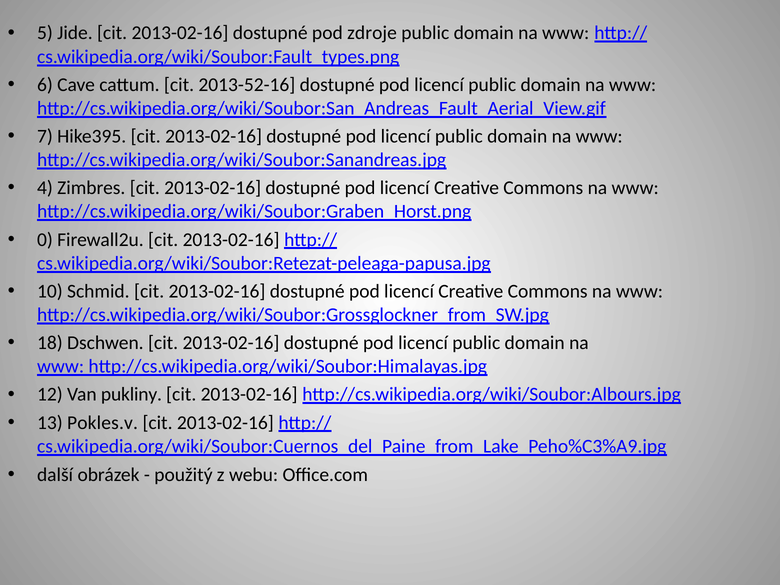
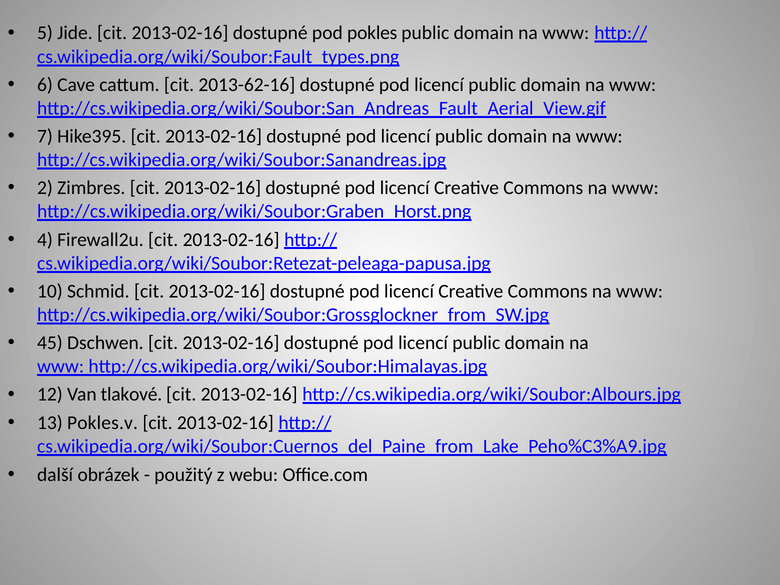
zdroje: zdroje -> pokles
2013-52-16: 2013-52-16 -> 2013-62-16
4: 4 -> 2
0: 0 -> 4
18: 18 -> 45
pukliny: pukliny -> tlakové
